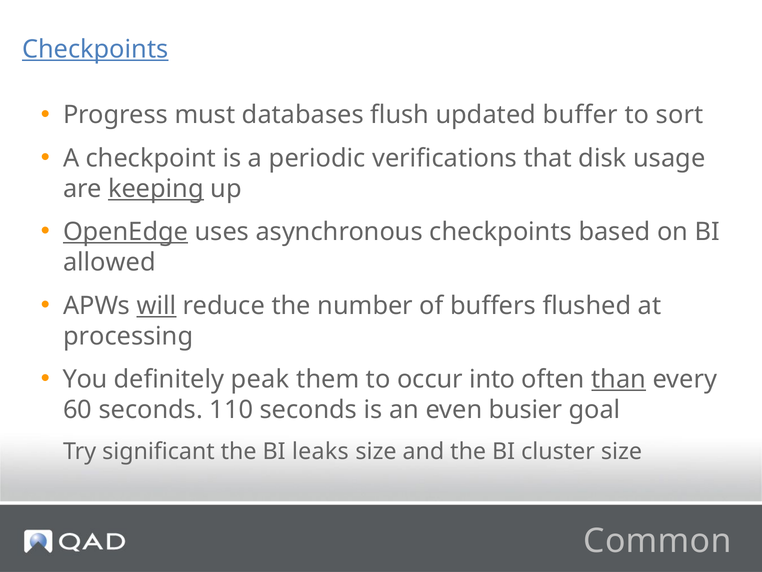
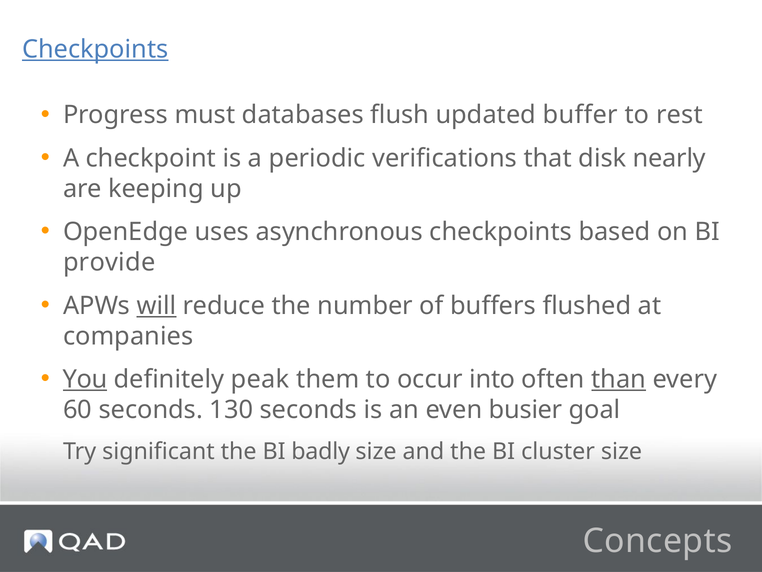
sort: sort -> rest
usage: usage -> nearly
keeping underline: present -> none
OpenEdge underline: present -> none
allowed: allowed -> provide
processing: processing -> companies
You underline: none -> present
110: 110 -> 130
leaks: leaks -> badly
Common: Common -> Concepts
